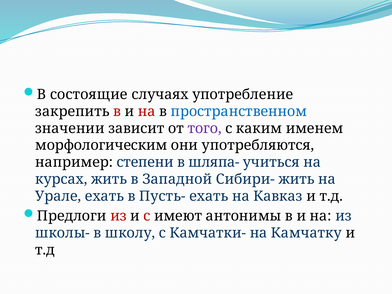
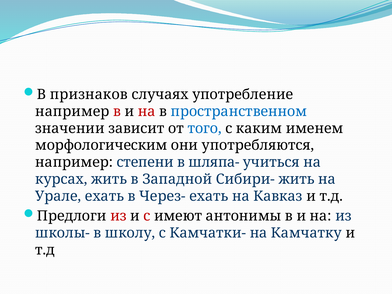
состоящие: состоящие -> признаков
закрепить at (72, 111): закрепить -> например
того colour: purple -> blue
Пусть-: Пусть- -> Через-
